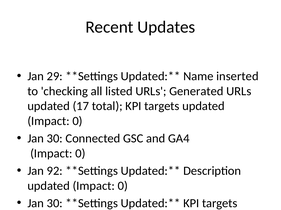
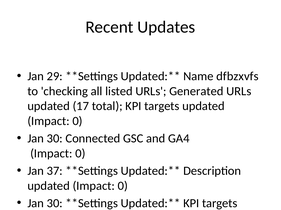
Name inserted: inserted -> dfbzxvfs
92: 92 -> 37
